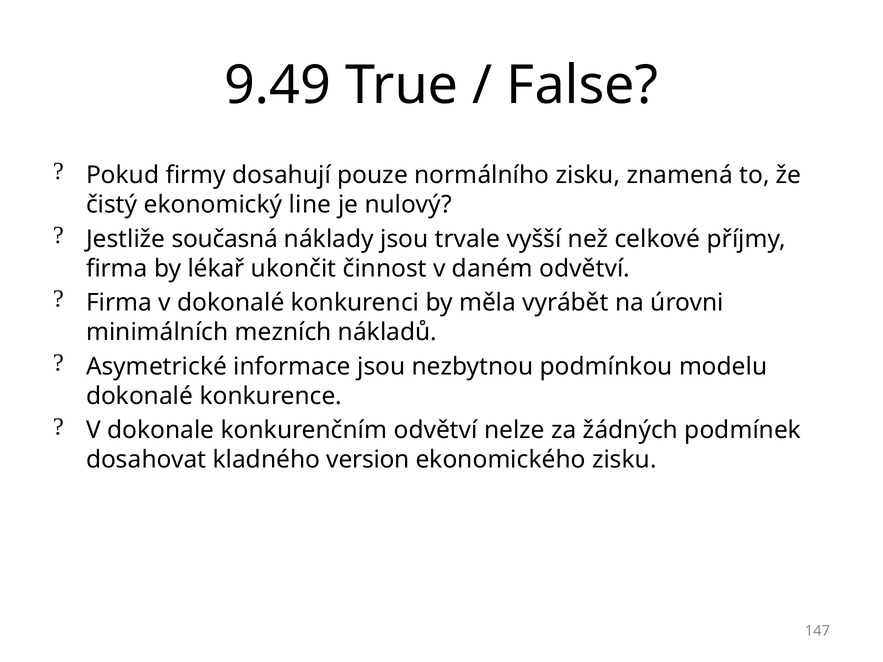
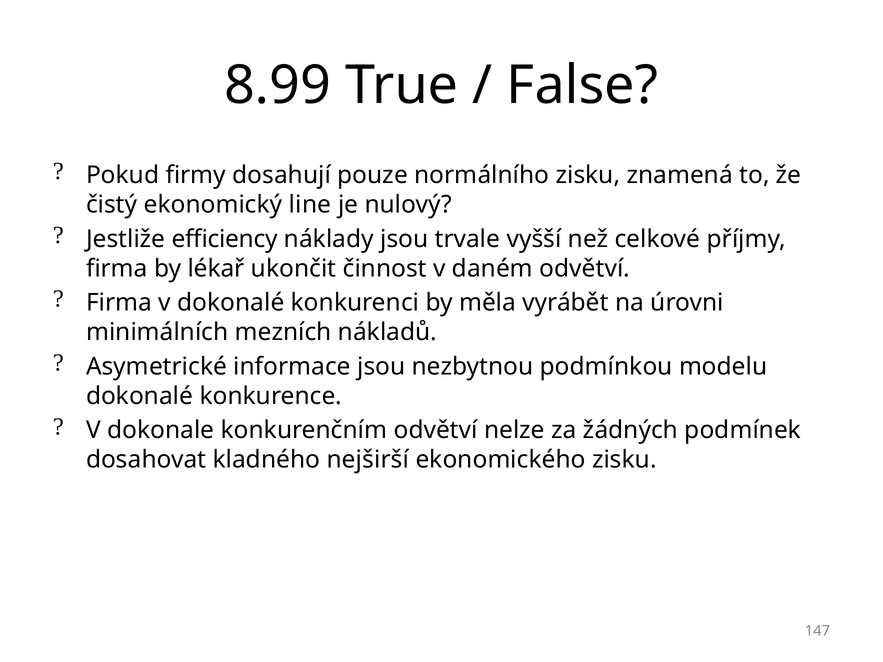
9.49: 9.49 -> 8.99
současná: současná -> efficiency
version: version -> nejširší
